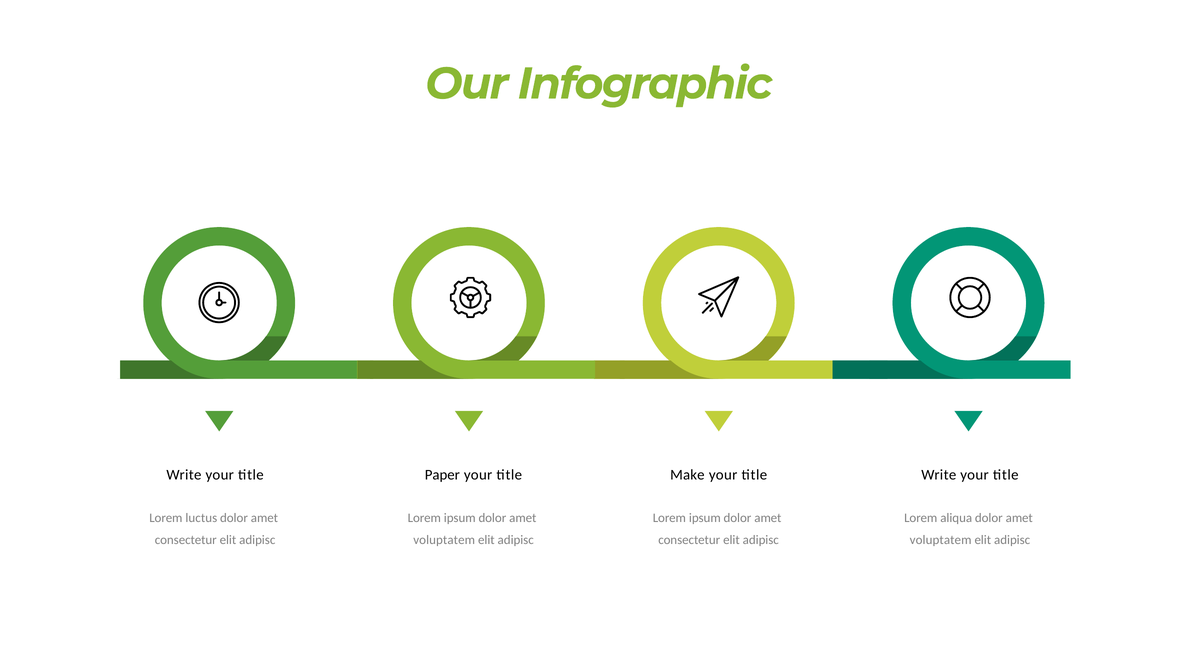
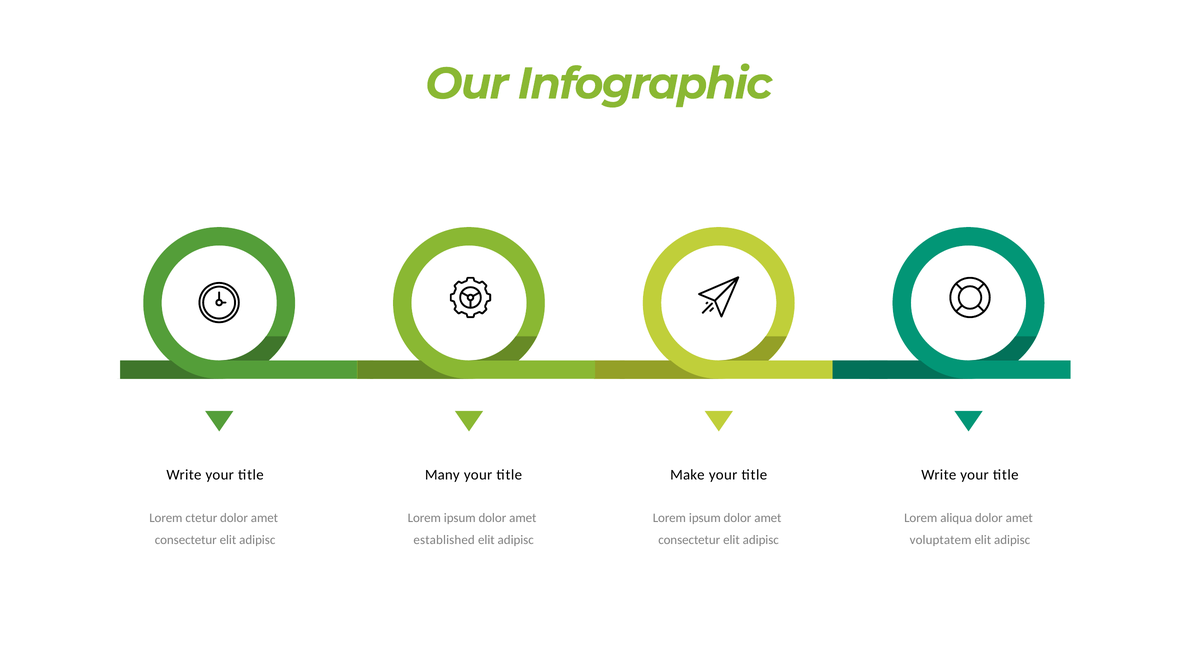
Paper: Paper -> Many
luctus: luctus -> ctetur
voluptatem at (444, 540): voluptatem -> established
